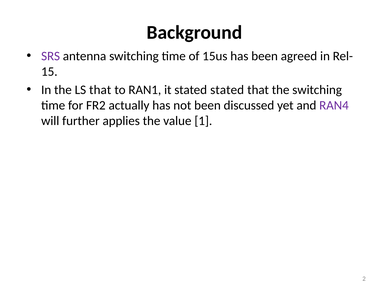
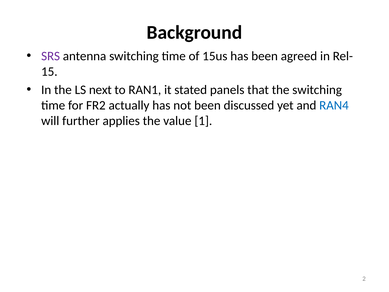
LS that: that -> next
stated stated: stated -> panels
RAN4 colour: purple -> blue
